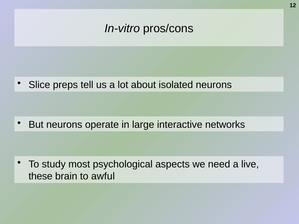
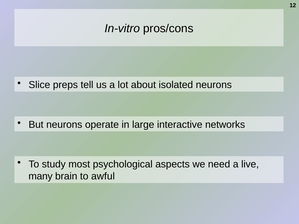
these: these -> many
